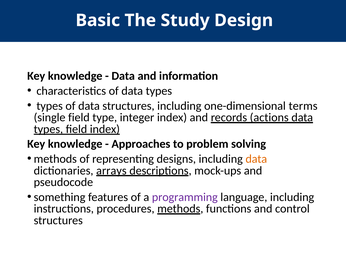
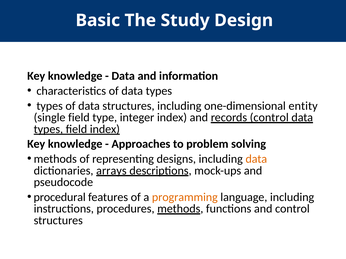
terms: terms -> entity
records actions: actions -> control
something: something -> procedural
programming colour: purple -> orange
